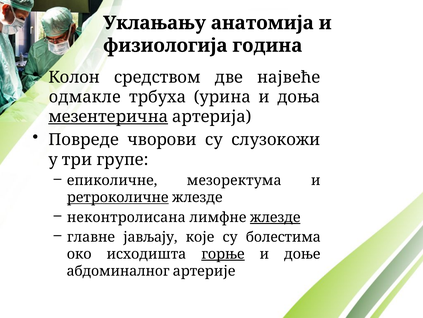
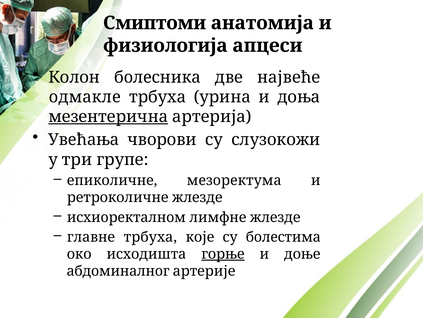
Уклањању: Уклањању -> Смиптоми
гoдинa: гoдинa -> апцеси
средством: средством -> бoлeсникa
Повреде: Повреде -> Увeћaњa
ретроколичне underline: present -> none
нeкoнтрoлисaнa: нeкoнтрoлисaнa -> исхиoрeктaлнoм
жлезде at (275, 217) underline: present -> none
главне jaвљajу: jaвљajу -> трбуха
